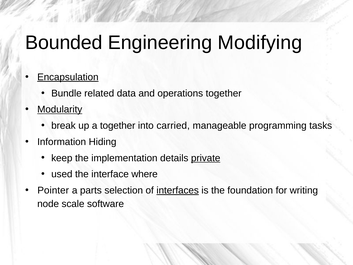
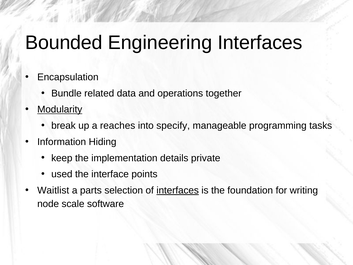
Engineering Modifying: Modifying -> Interfaces
Encapsulation underline: present -> none
a together: together -> reaches
carried: carried -> specify
private underline: present -> none
where: where -> points
Pointer: Pointer -> Waitlist
